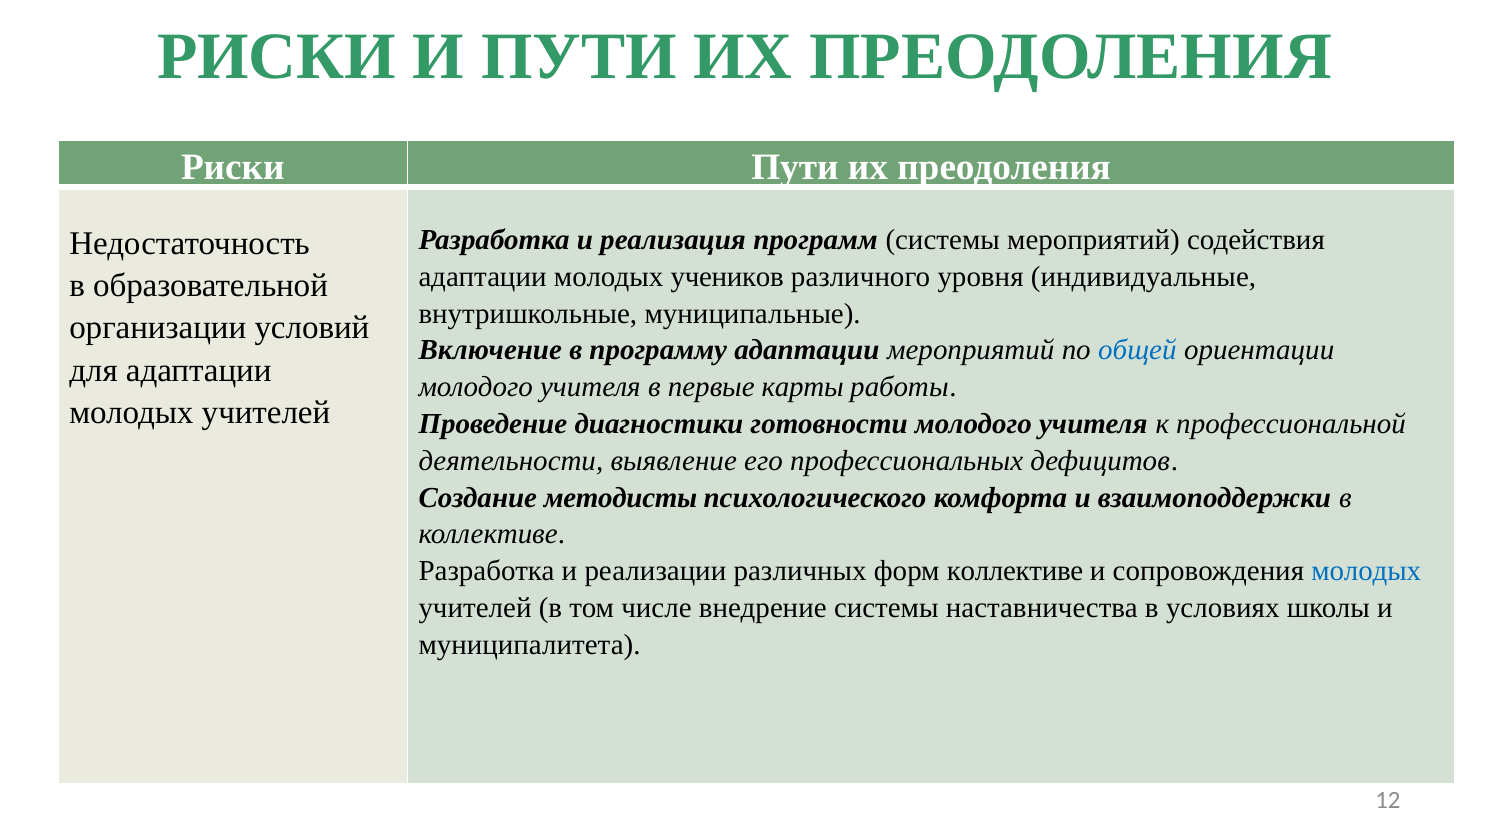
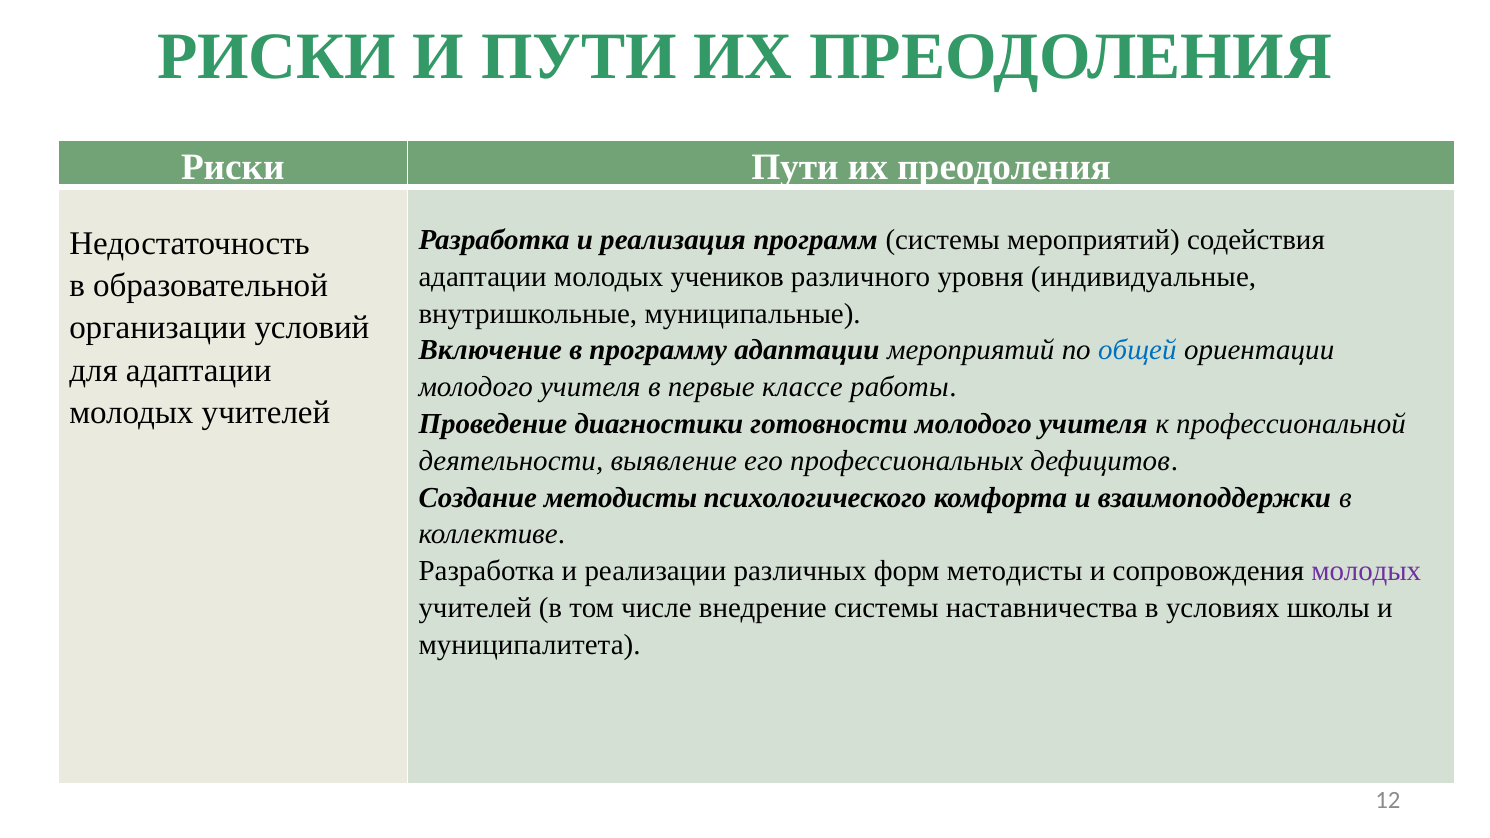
карты: карты -> классе
форм коллективе: коллективе -> методисты
молодых at (1366, 571) colour: blue -> purple
